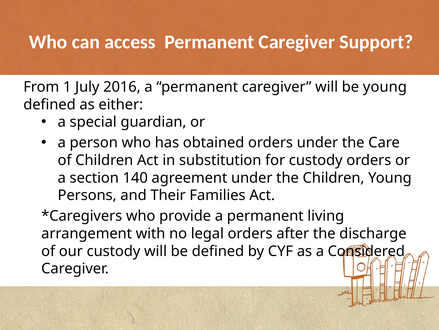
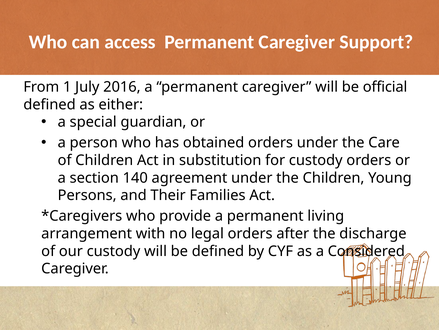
be young: young -> official
